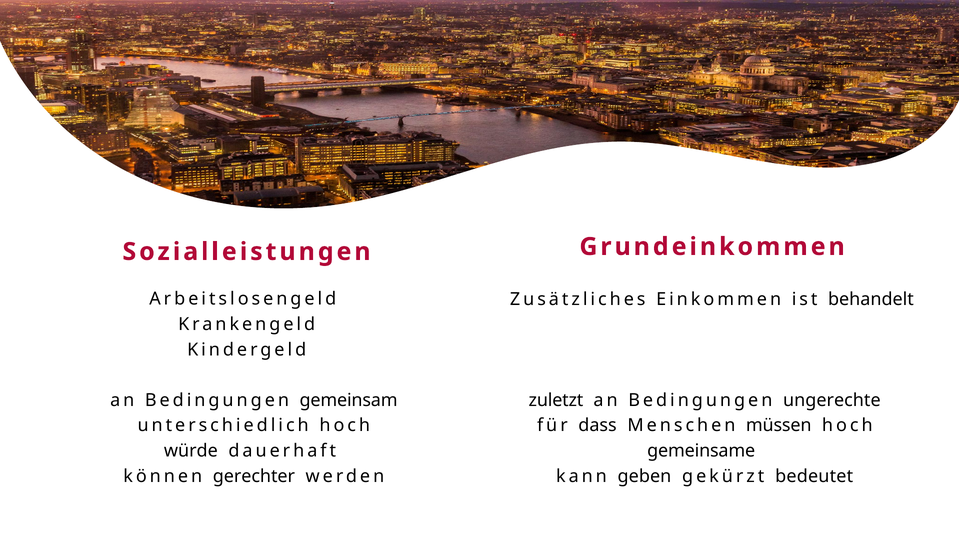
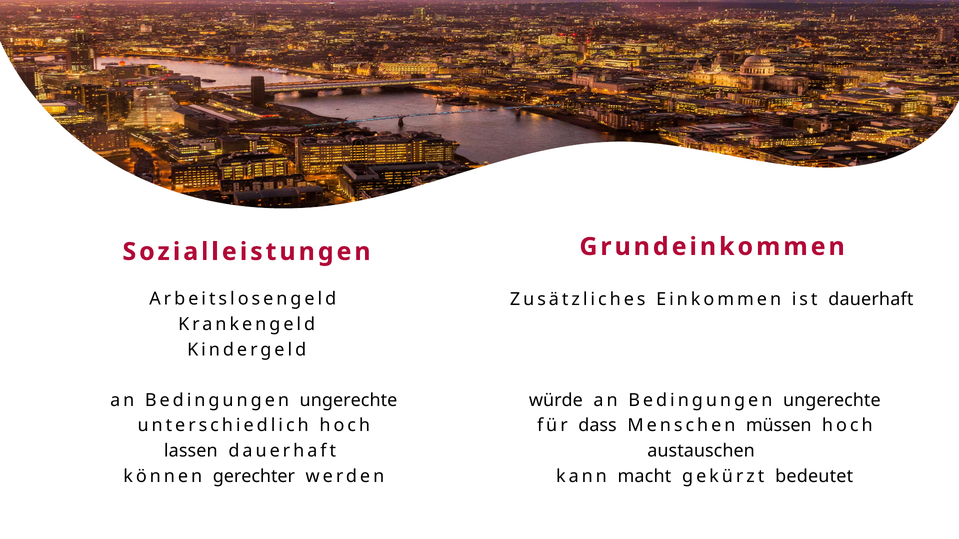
ist behandelt: behandelt -> dauerhaft
gemeinsam at (349, 400): gemeinsam -> ungerechte
zuletzt: zuletzt -> würde
würde: würde -> lassen
gemeinsame: gemeinsame -> austauschen
geben: geben -> macht
